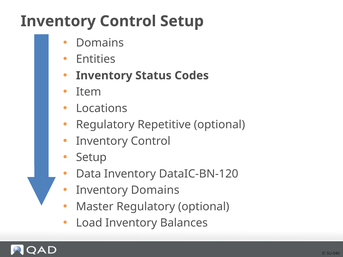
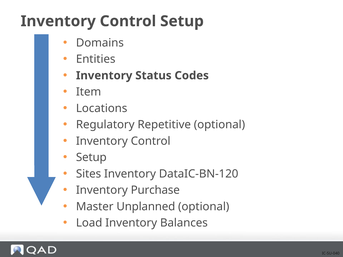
Data: Data -> Sites
Inventory Domains: Domains -> Purchase
Master Regulatory: Regulatory -> Unplanned
